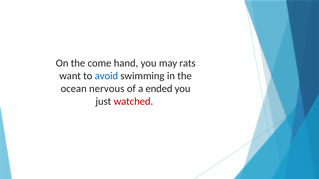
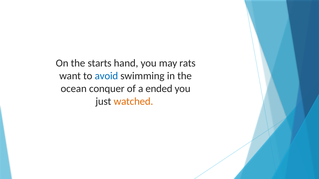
come: come -> starts
nervous: nervous -> conquer
watched colour: red -> orange
